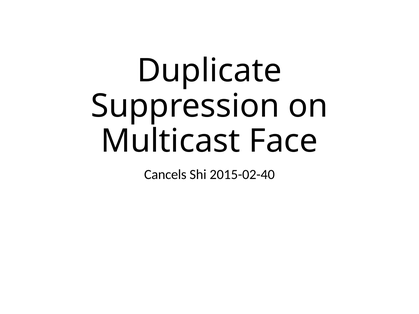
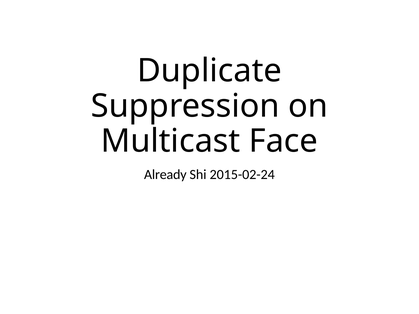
Cancels: Cancels -> Already
2015-02-40: 2015-02-40 -> 2015-02-24
